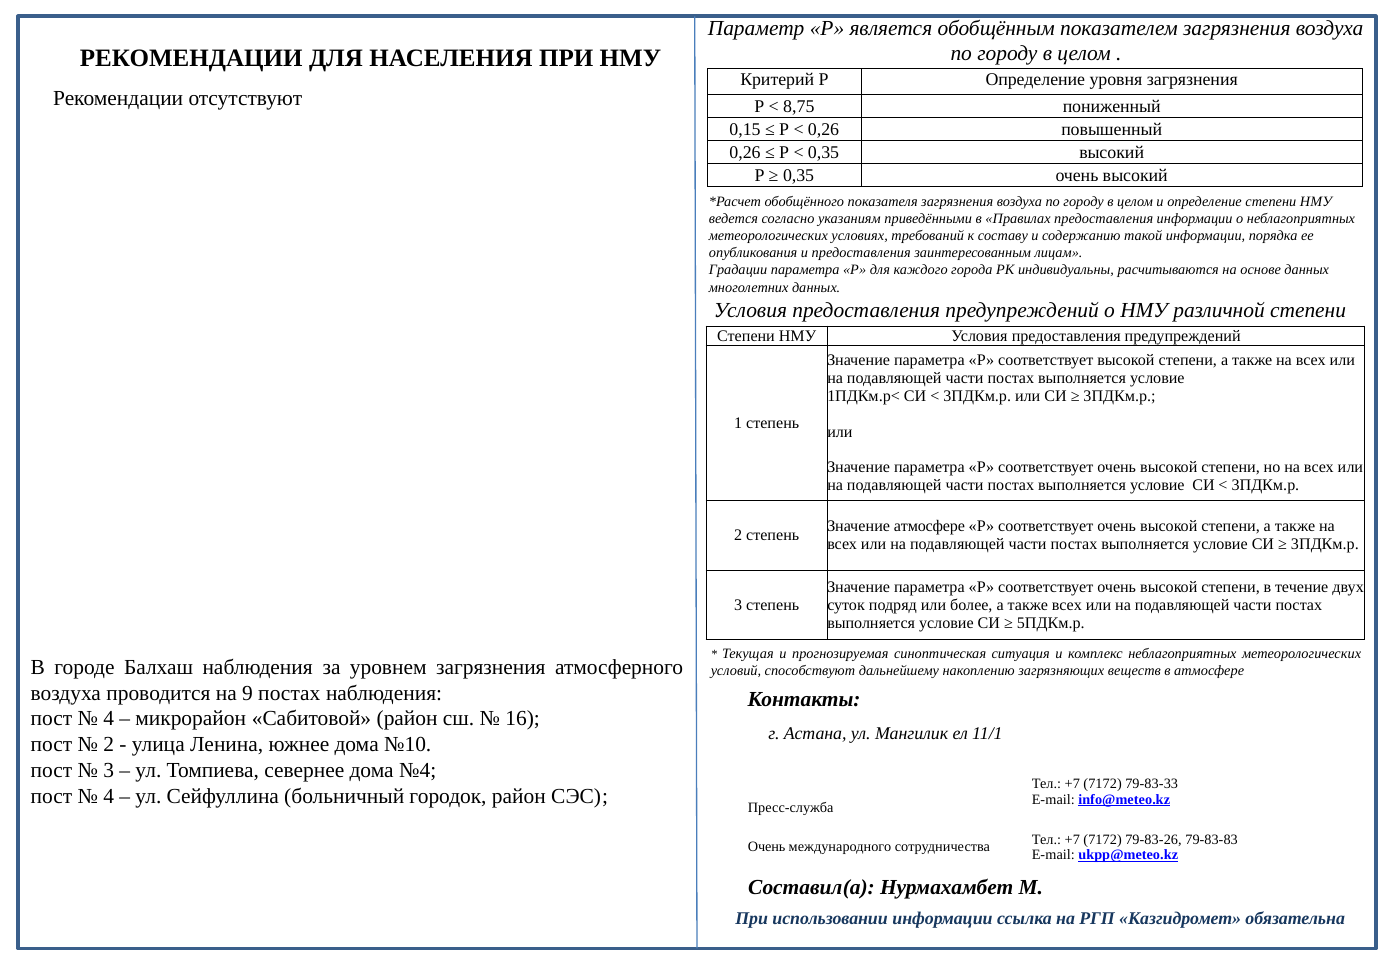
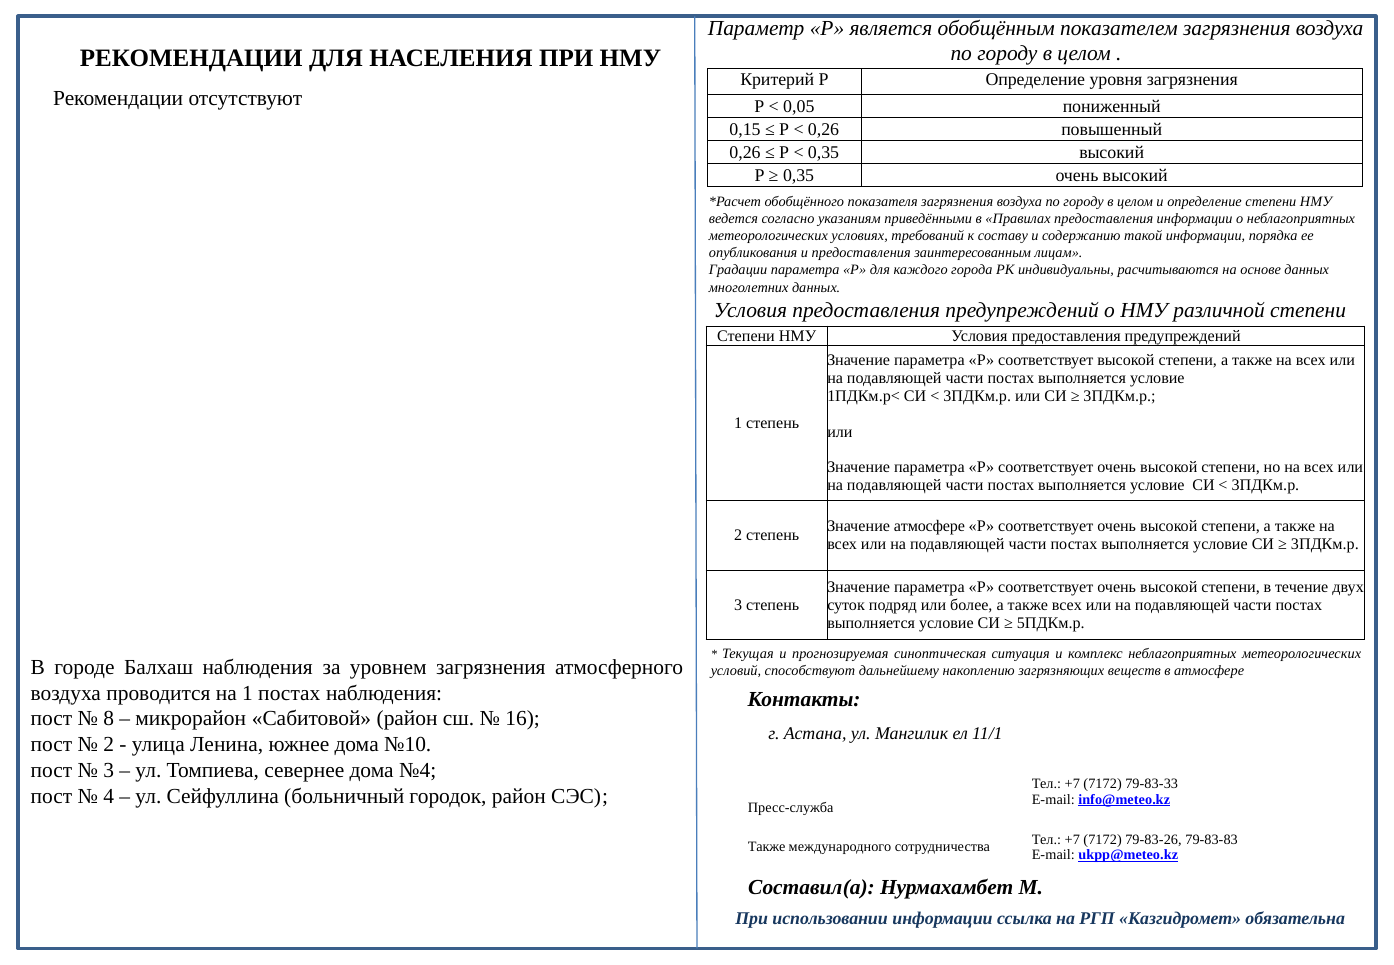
8,75: 8,75 -> 0,05
на 9: 9 -> 1
4 at (109, 719): 4 -> 8
Очень at (767, 847): Очень -> Также
